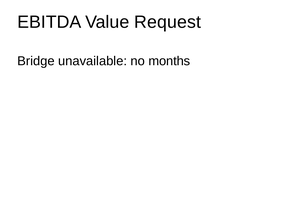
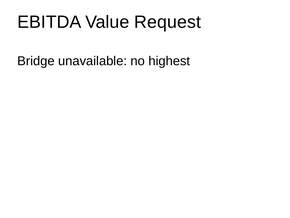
months: months -> highest
